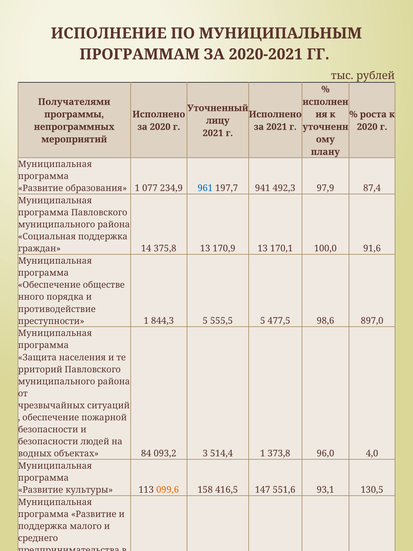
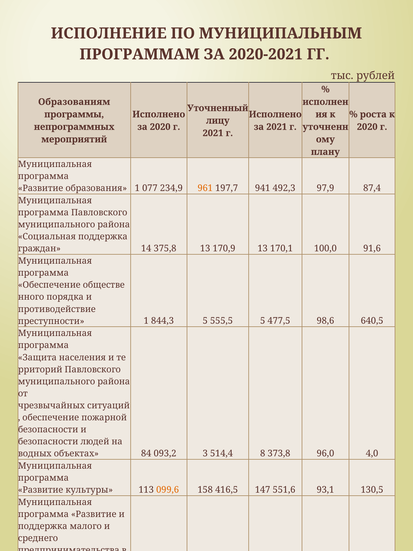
Получателями: Получателями -> Образованиям
961 colour: blue -> orange
897,0: 897,0 -> 640,5
514,4 1: 1 -> 8
